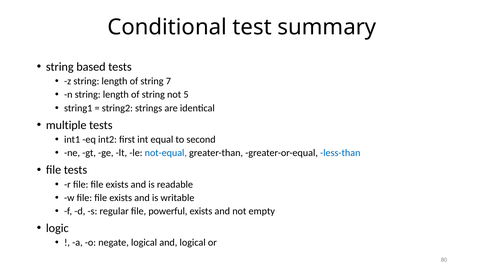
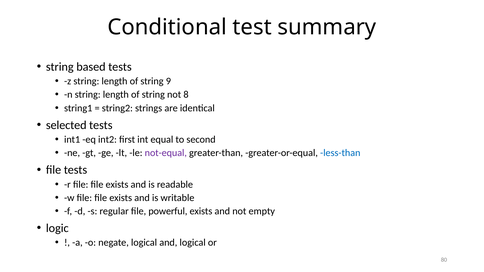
7: 7 -> 9
5: 5 -> 8
multiple: multiple -> selected
not-equal colour: blue -> purple
